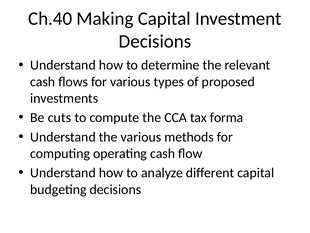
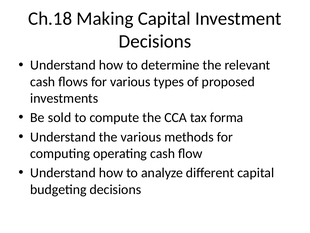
Ch.40: Ch.40 -> Ch.18
cuts: cuts -> sold
